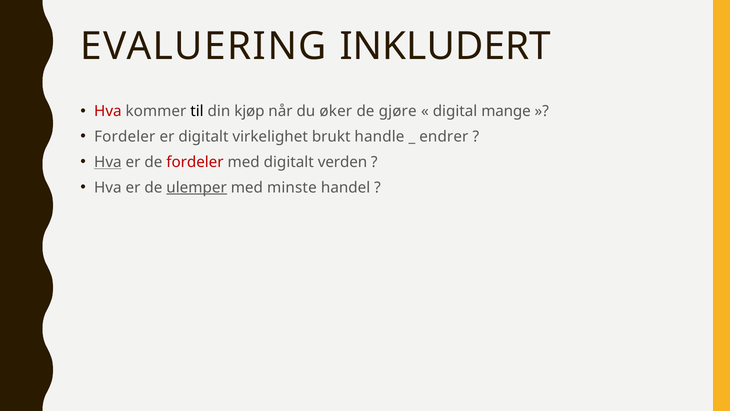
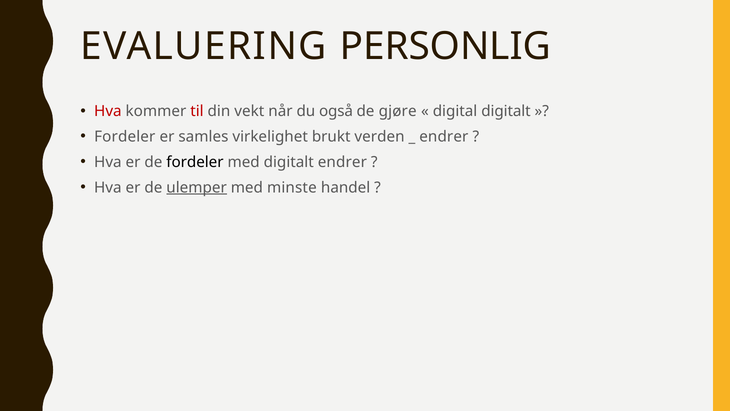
INKLUDERT: INKLUDERT -> PERSONLIG
til colour: black -> red
kjøp: kjøp -> vekt
øker: øker -> også
digital mange: mange -> digitalt
er digitalt: digitalt -> samles
handle: handle -> verden
Hva at (108, 162) underline: present -> none
fordeler at (195, 162) colour: red -> black
digitalt verden: verden -> endrer
